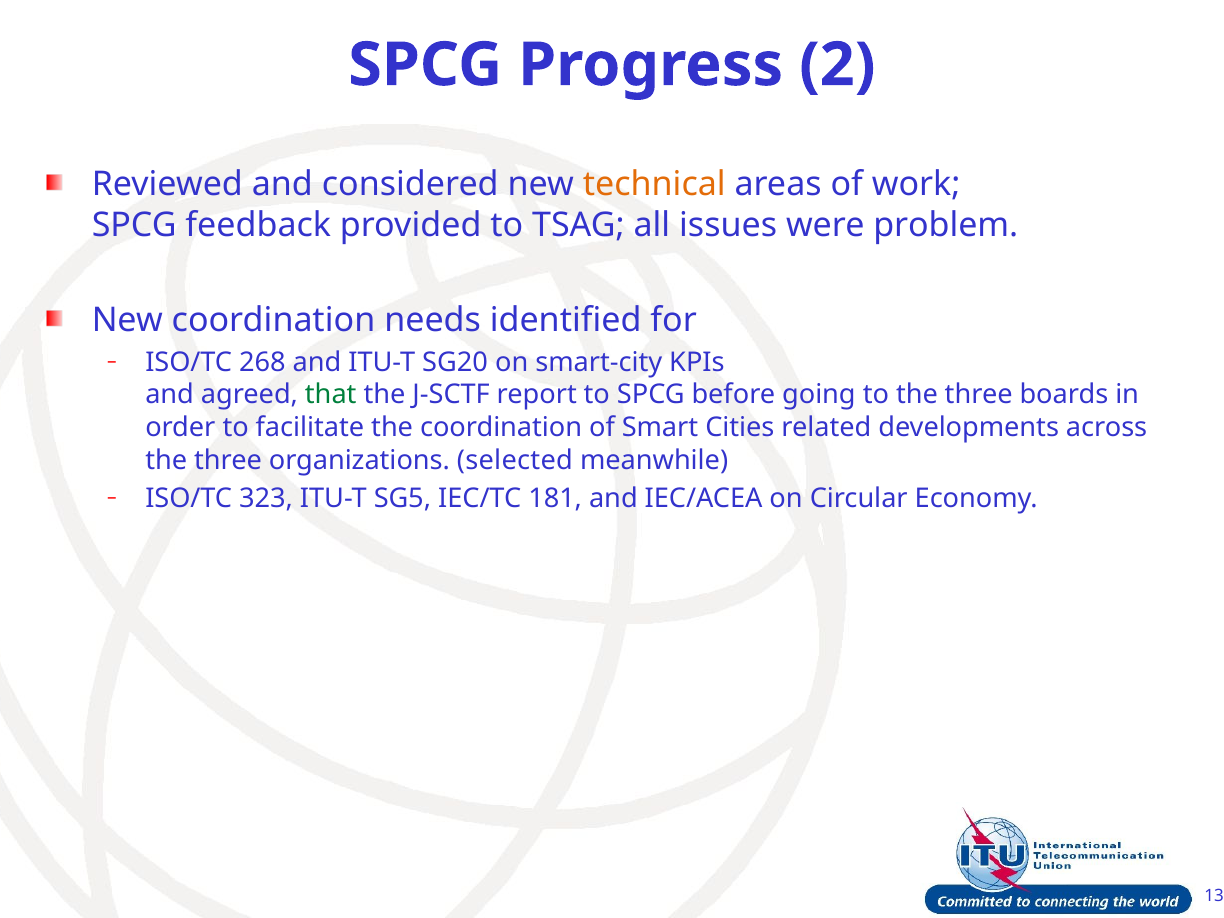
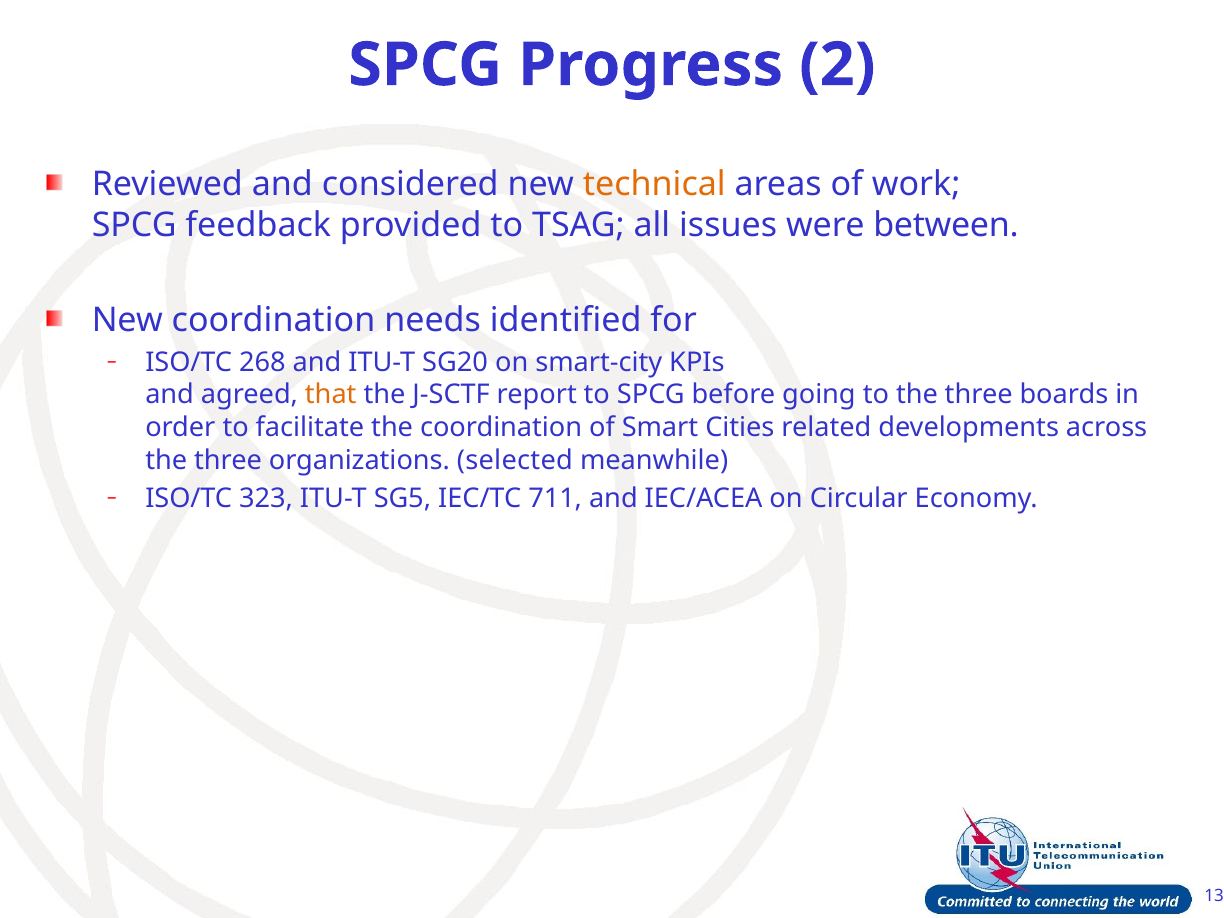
problem: problem -> between
that colour: green -> orange
181: 181 -> 711
